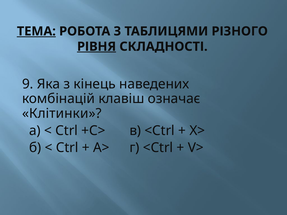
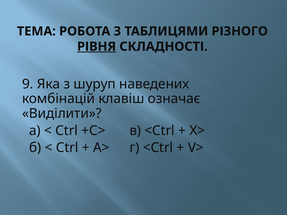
ТЕМА underline: present -> none
кінець: кінець -> шуруп
Клітинки: Клітинки -> Виділити
